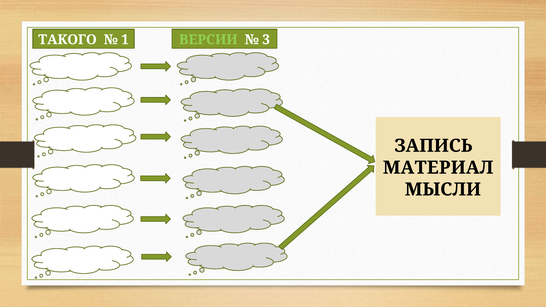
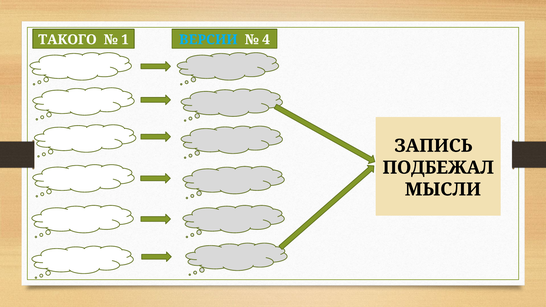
ВЕРСИИ colour: light green -> light blue
3: 3 -> 4
МАТЕРИАЛ: МАТЕРИАЛ -> ПОДБЕЖАЛ
